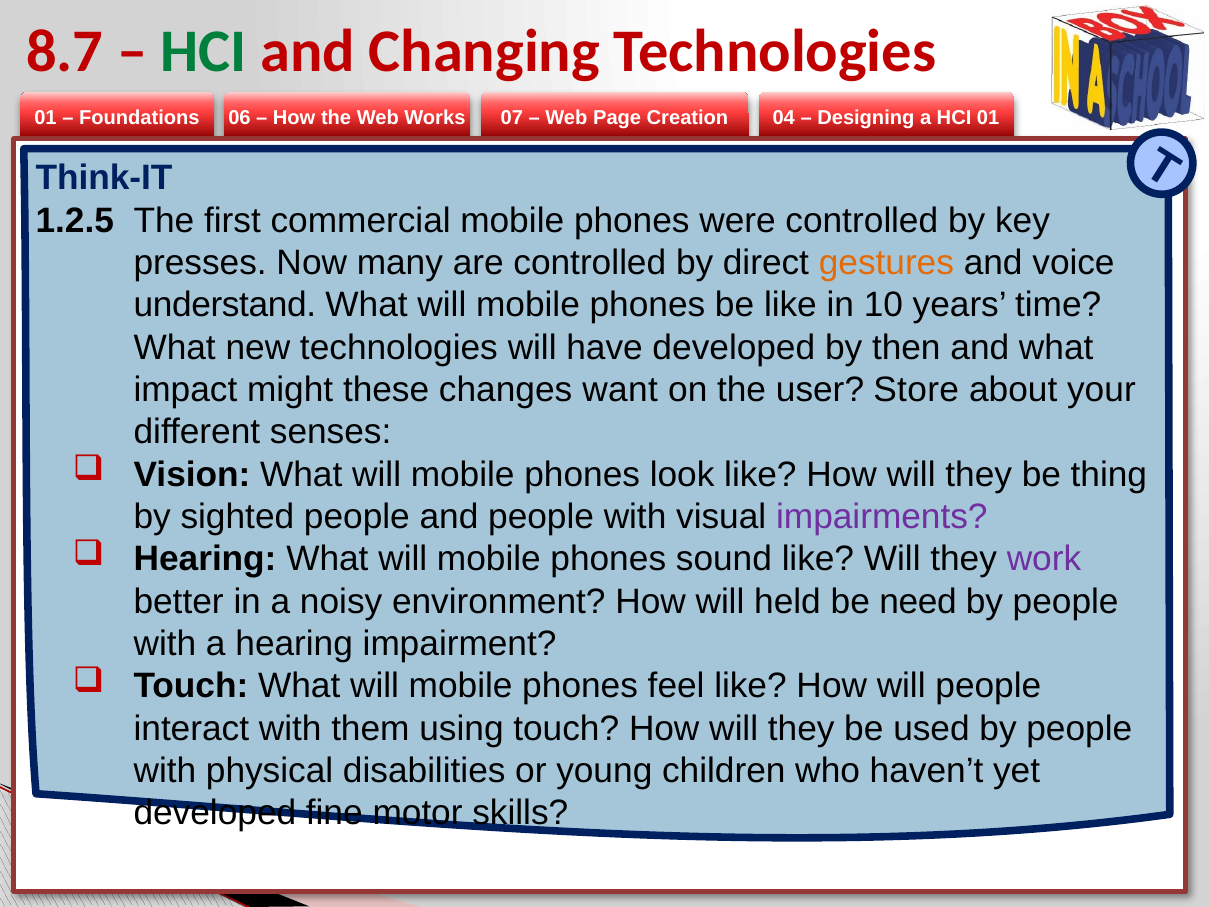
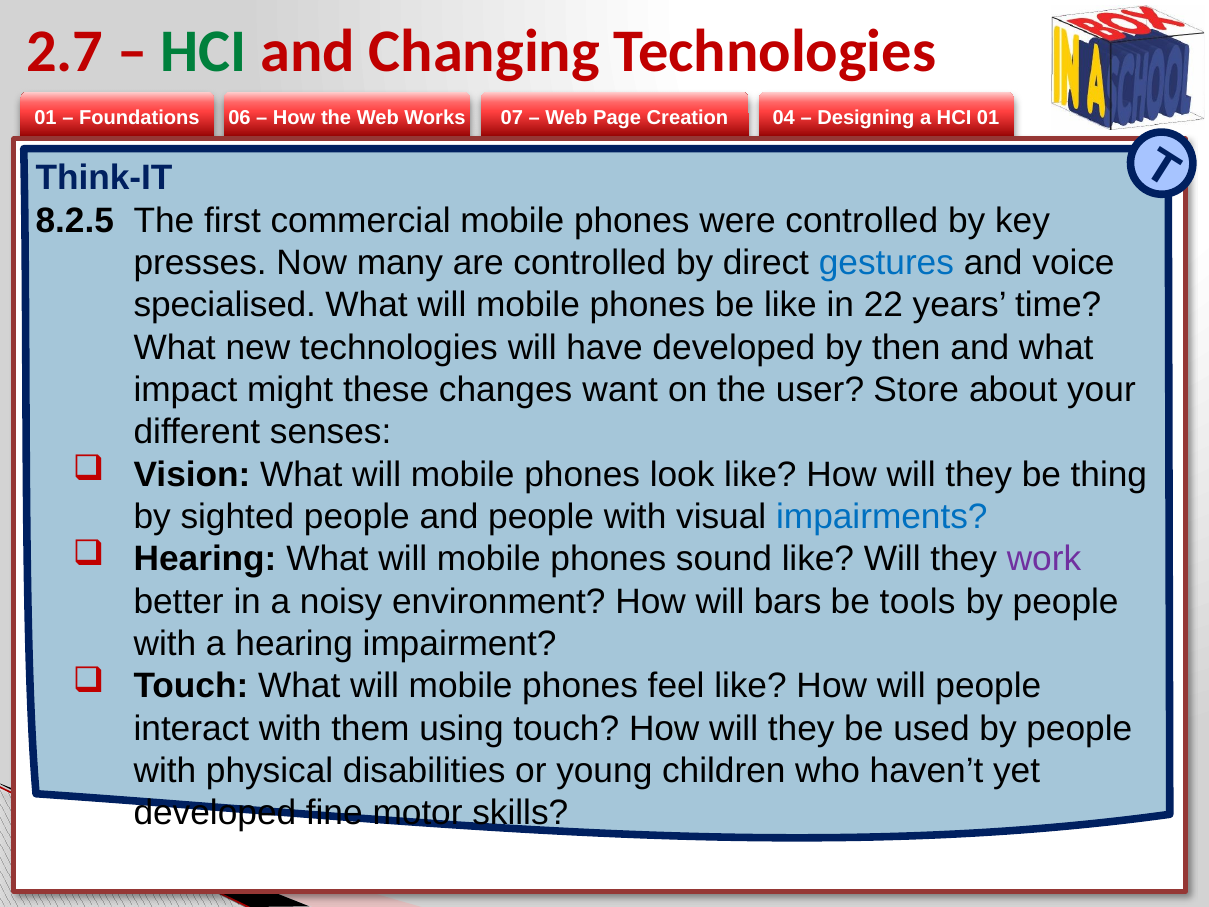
8.7: 8.7 -> 2.7
1.2.5: 1.2.5 -> 8.2.5
gestures colour: orange -> blue
understand: understand -> specialised
10: 10 -> 22
impairments colour: purple -> blue
held: held -> bars
need: need -> tools
